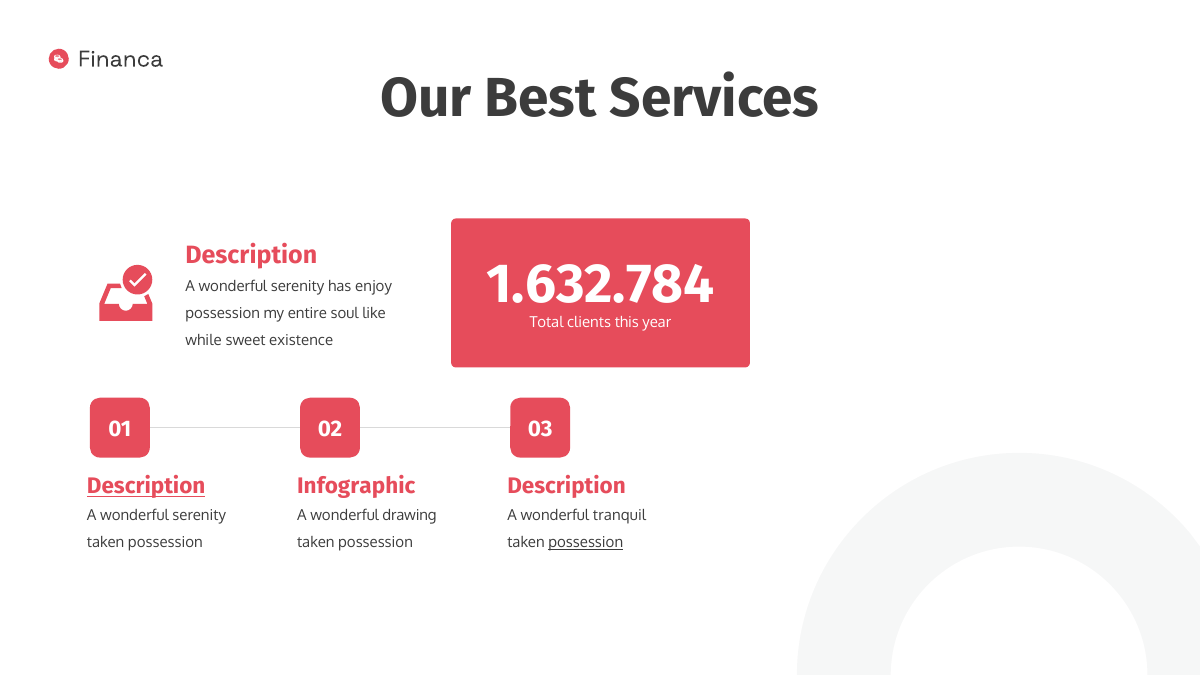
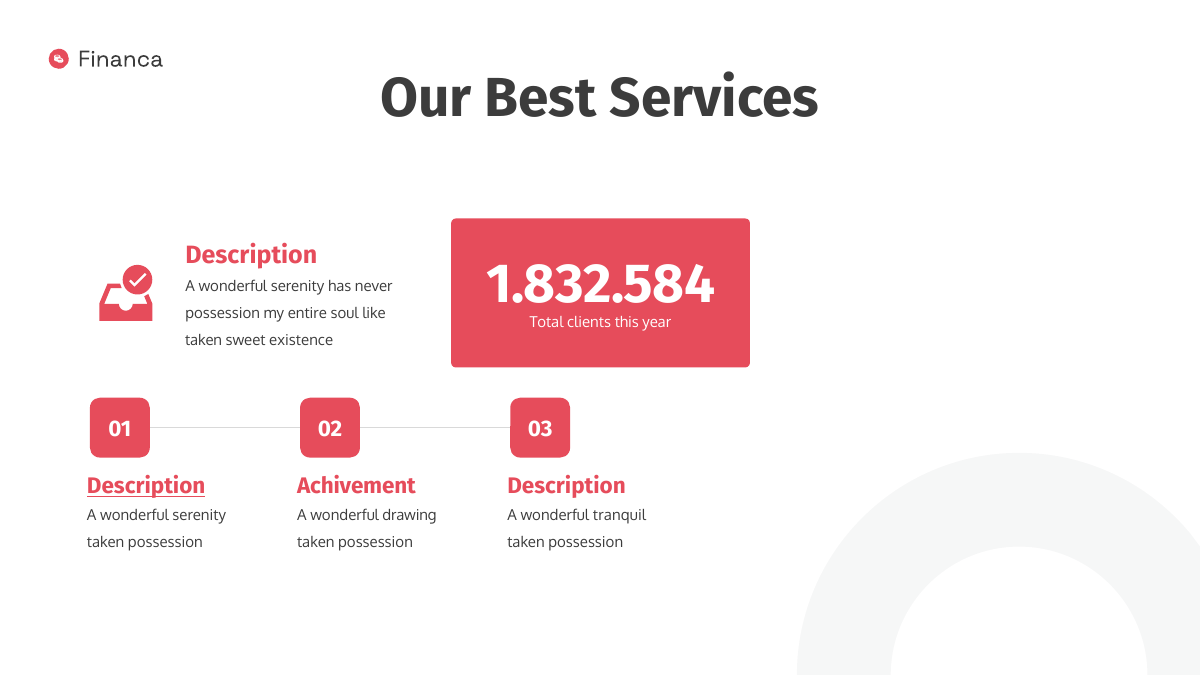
1.632.784: 1.632.784 -> 1.832.584
enjoy: enjoy -> never
while at (204, 340): while -> taken
Infographic: Infographic -> Achivement
possession at (586, 543) underline: present -> none
